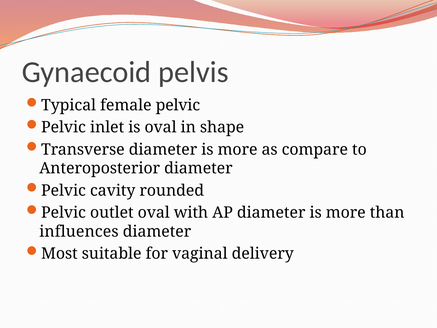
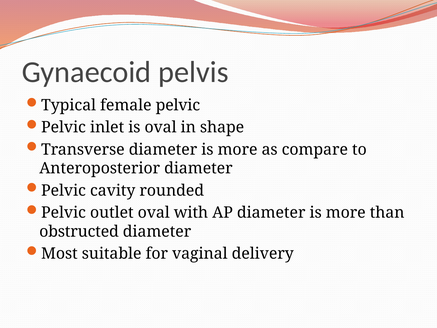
influences: influences -> obstructed
